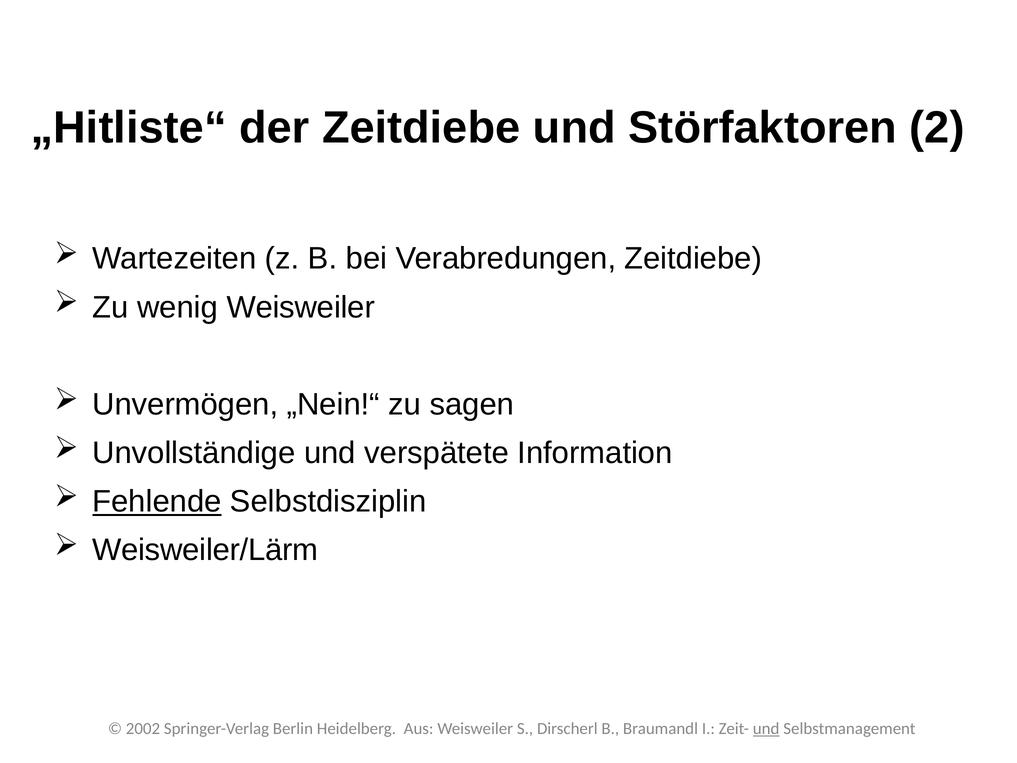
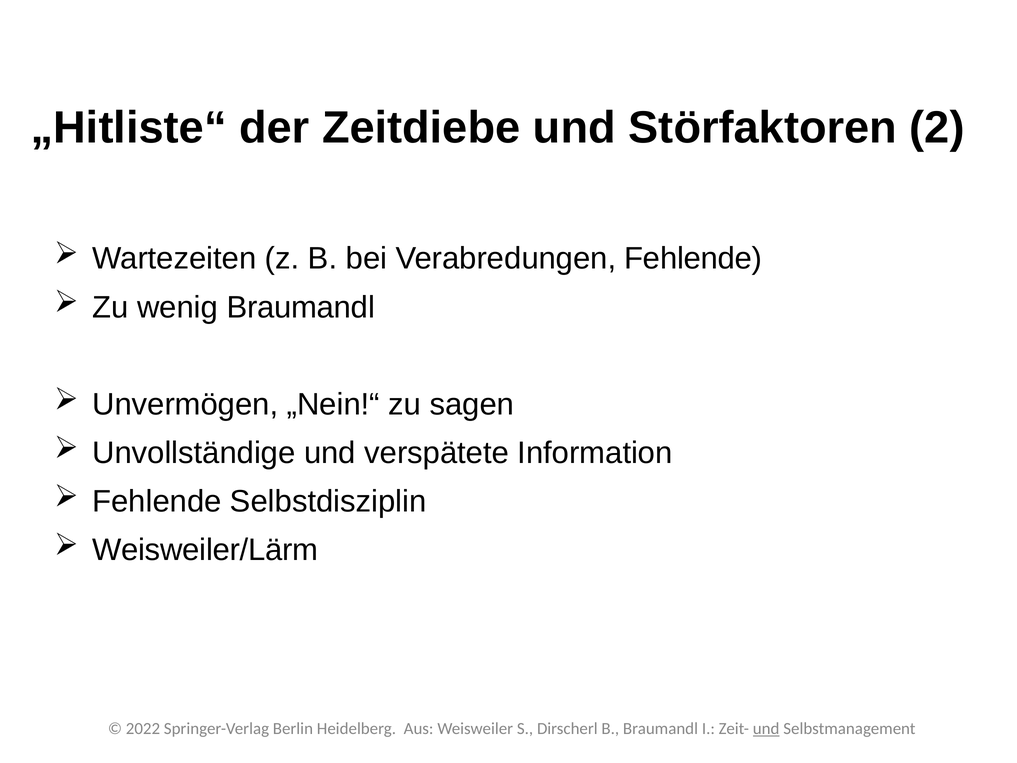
Verabredungen Zeitdiebe: Zeitdiebe -> Fehlende
wenig Weisweiler: Weisweiler -> Braumandl
Fehlende at (157, 501) underline: present -> none
2002: 2002 -> 2022
